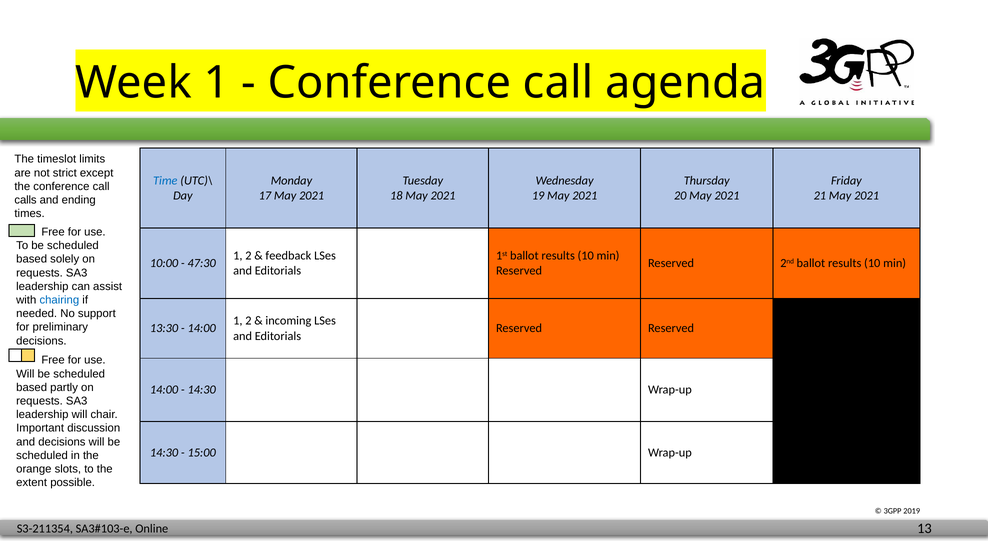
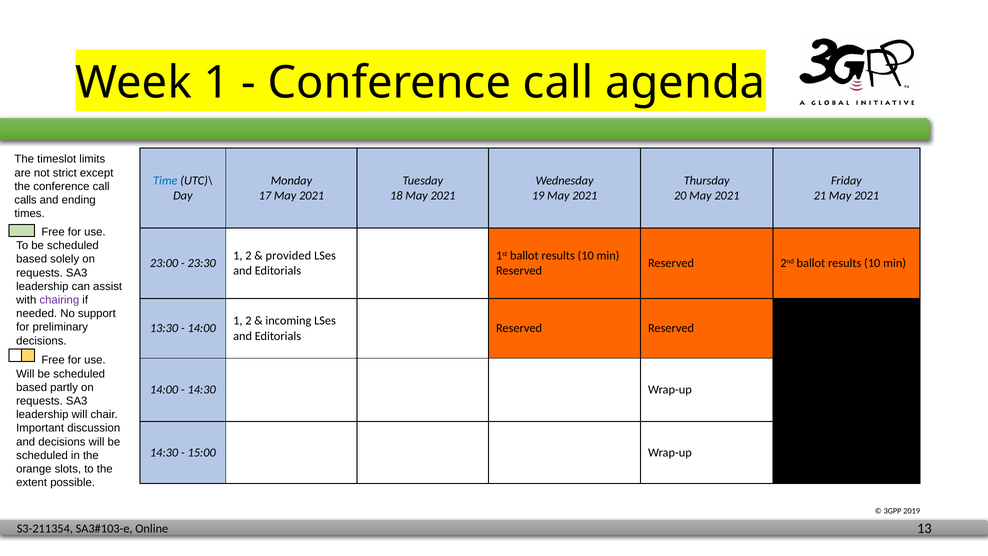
feedback: feedback -> provided
10:00: 10:00 -> 23:00
47:30: 47:30 -> 23:30
chairing colour: blue -> purple
